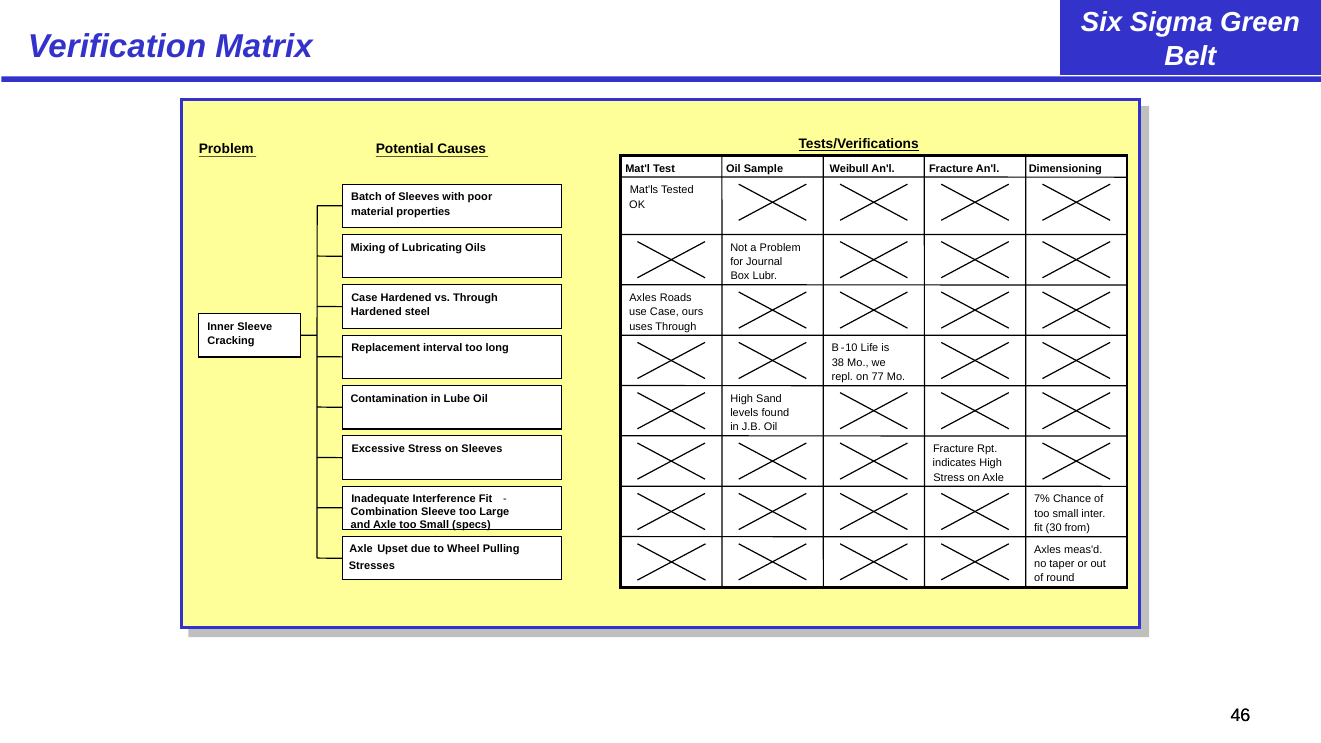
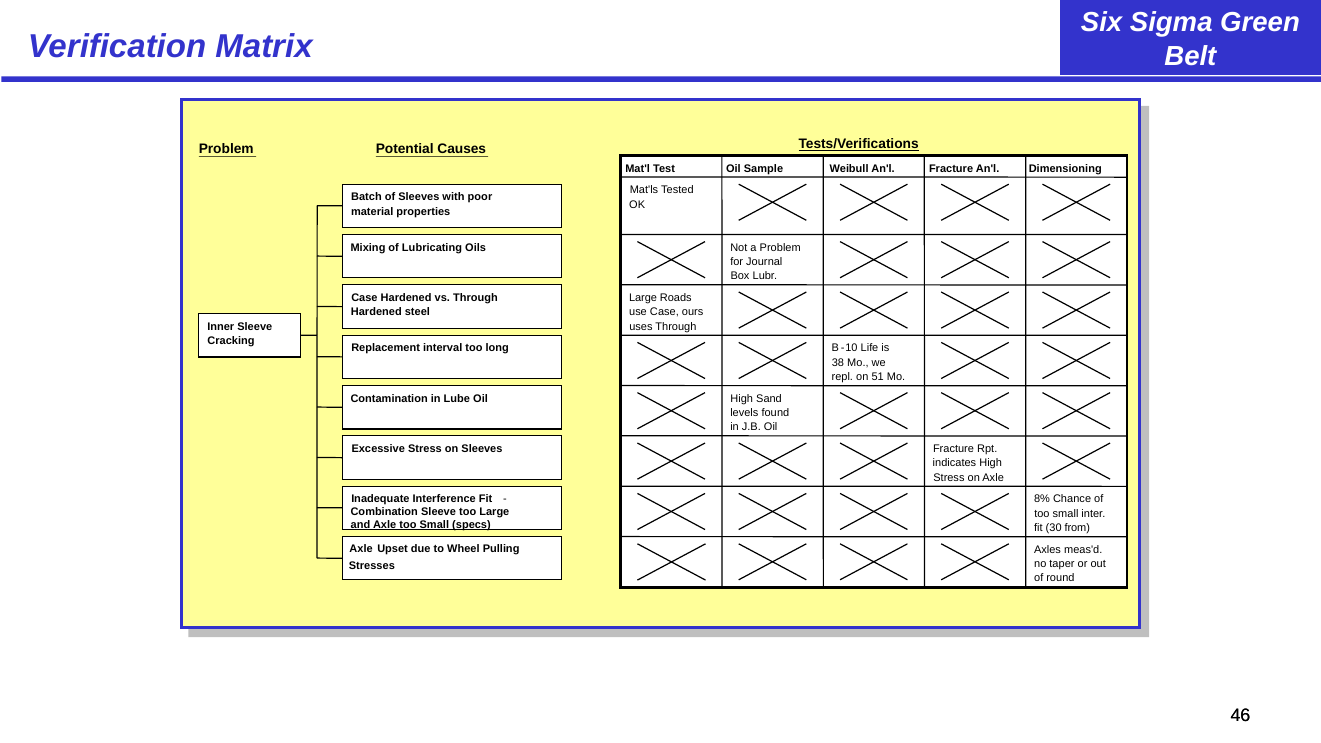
Axles at (643, 298): Axles -> Large
77: 77 -> 51
7%: 7% -> 8%
